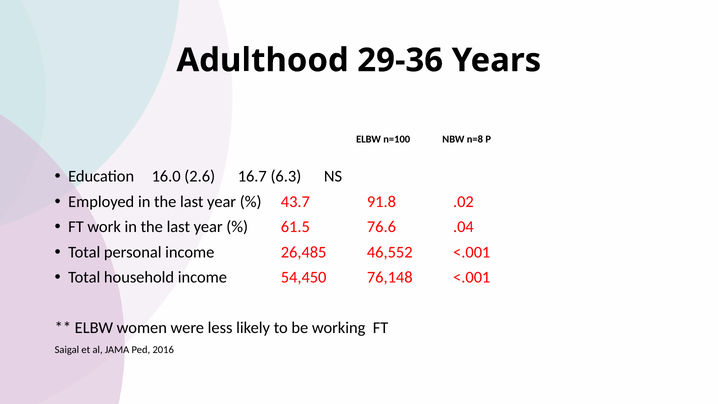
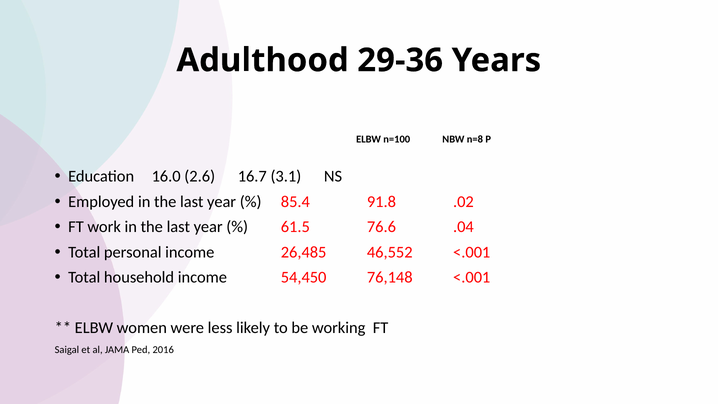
6.3: 6.3 -> 3.1
43.7: 43.7 -> 85.4
